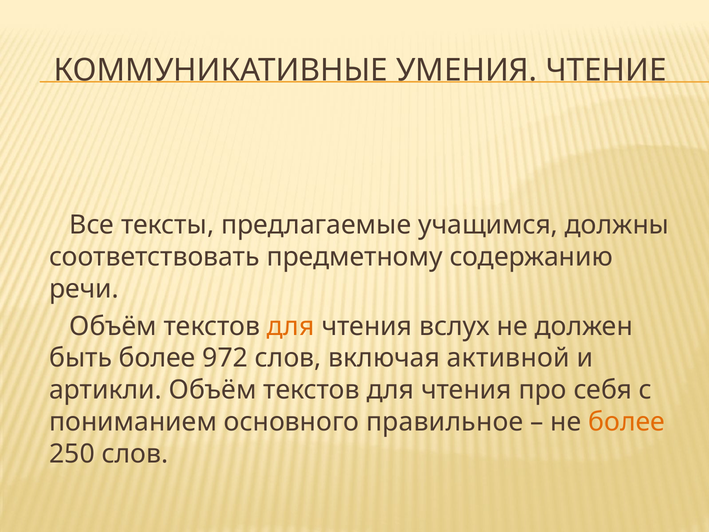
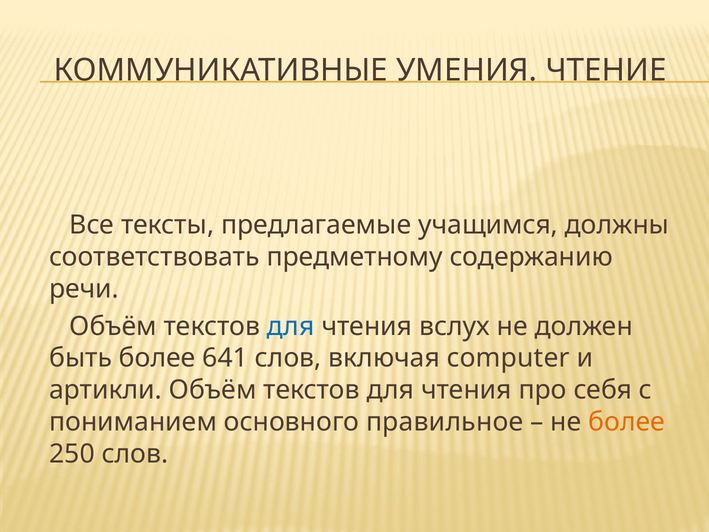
для at (291, 326) colour: orange -> blue
972: 972 -> 641
активной: активной -> computer
